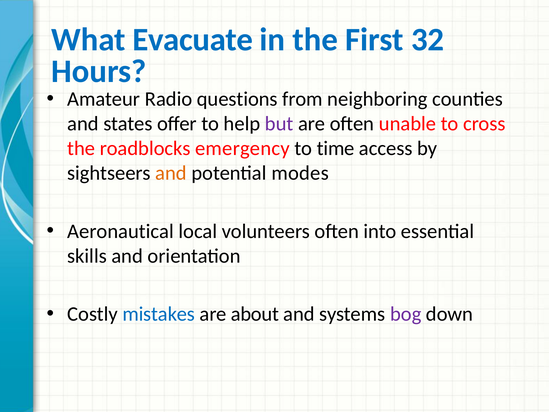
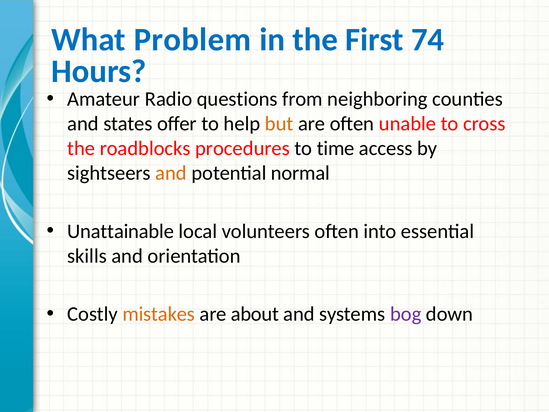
Evacuate: Evacuate -> Problem
32: 32 -> 74
but colour: purple -> orange
emergency: emergency -> procedures
modes: modes -> normal
Aeronautical: Aeronautical -> Unattainable
mistakes colour: blue -> orange
